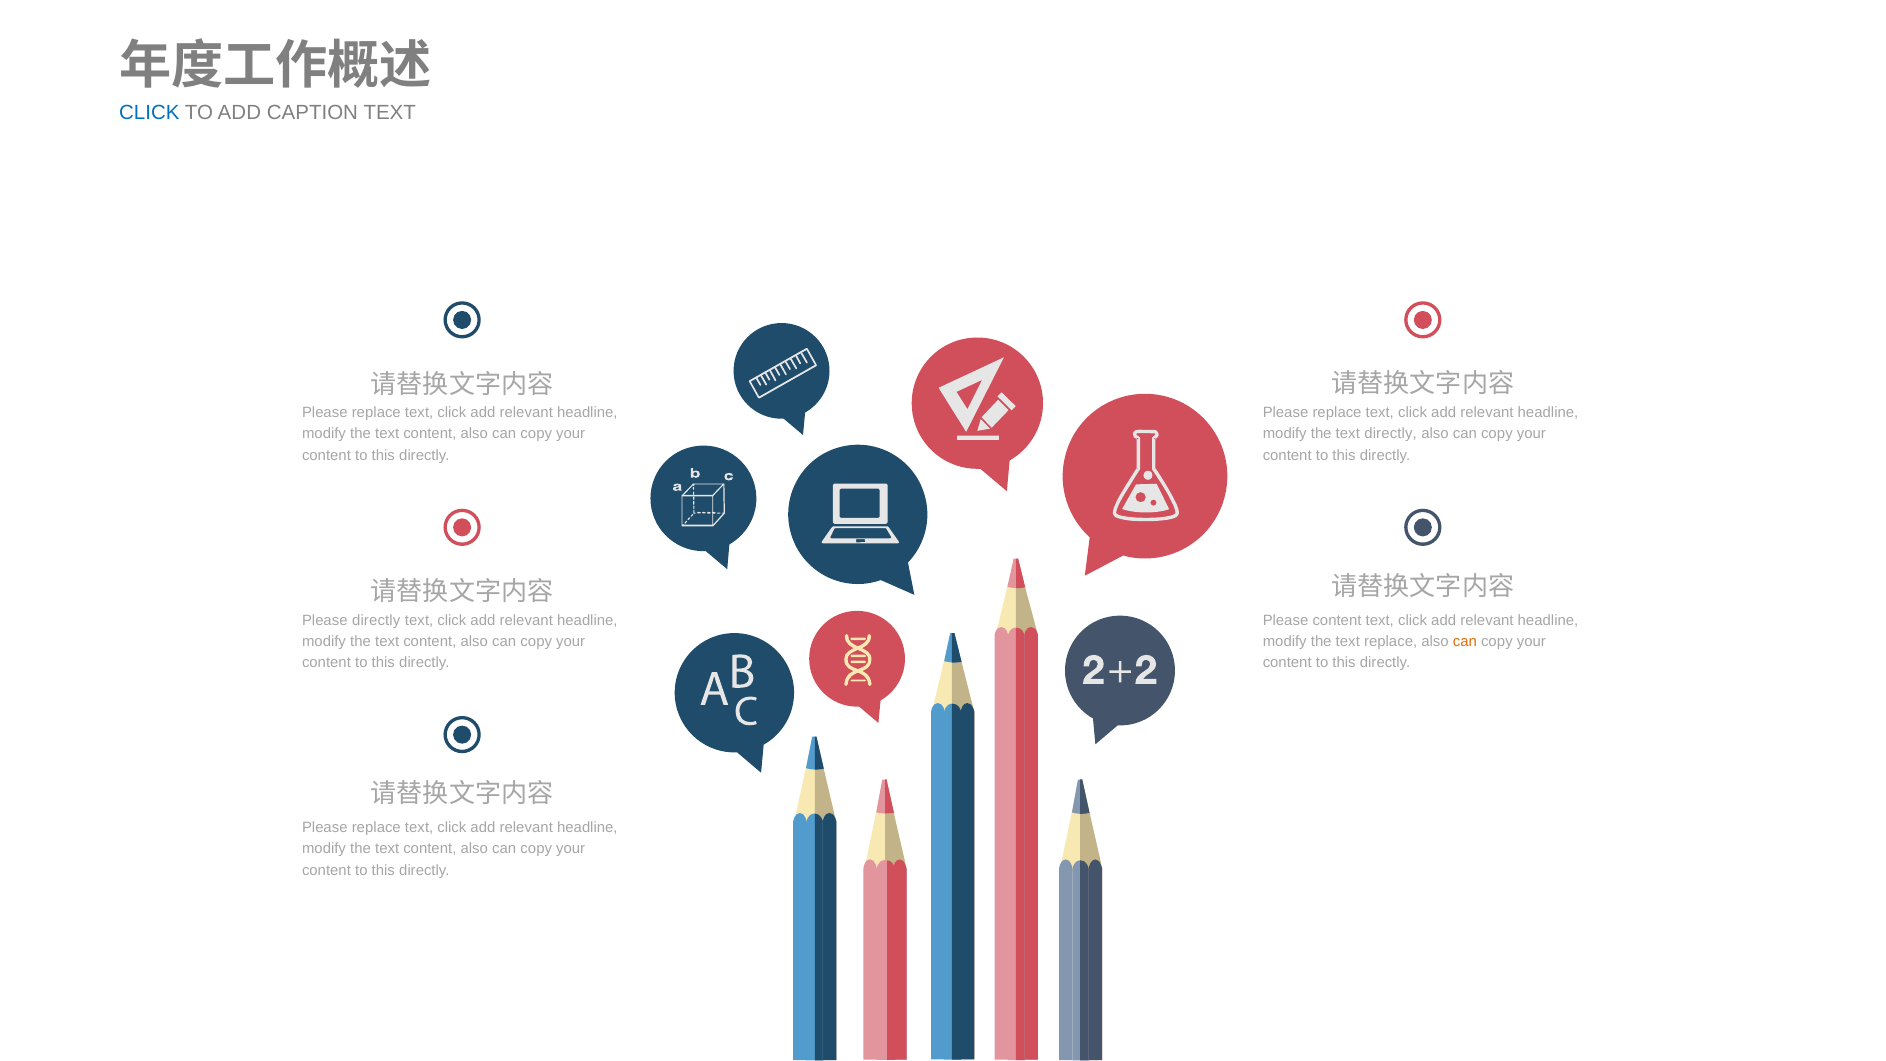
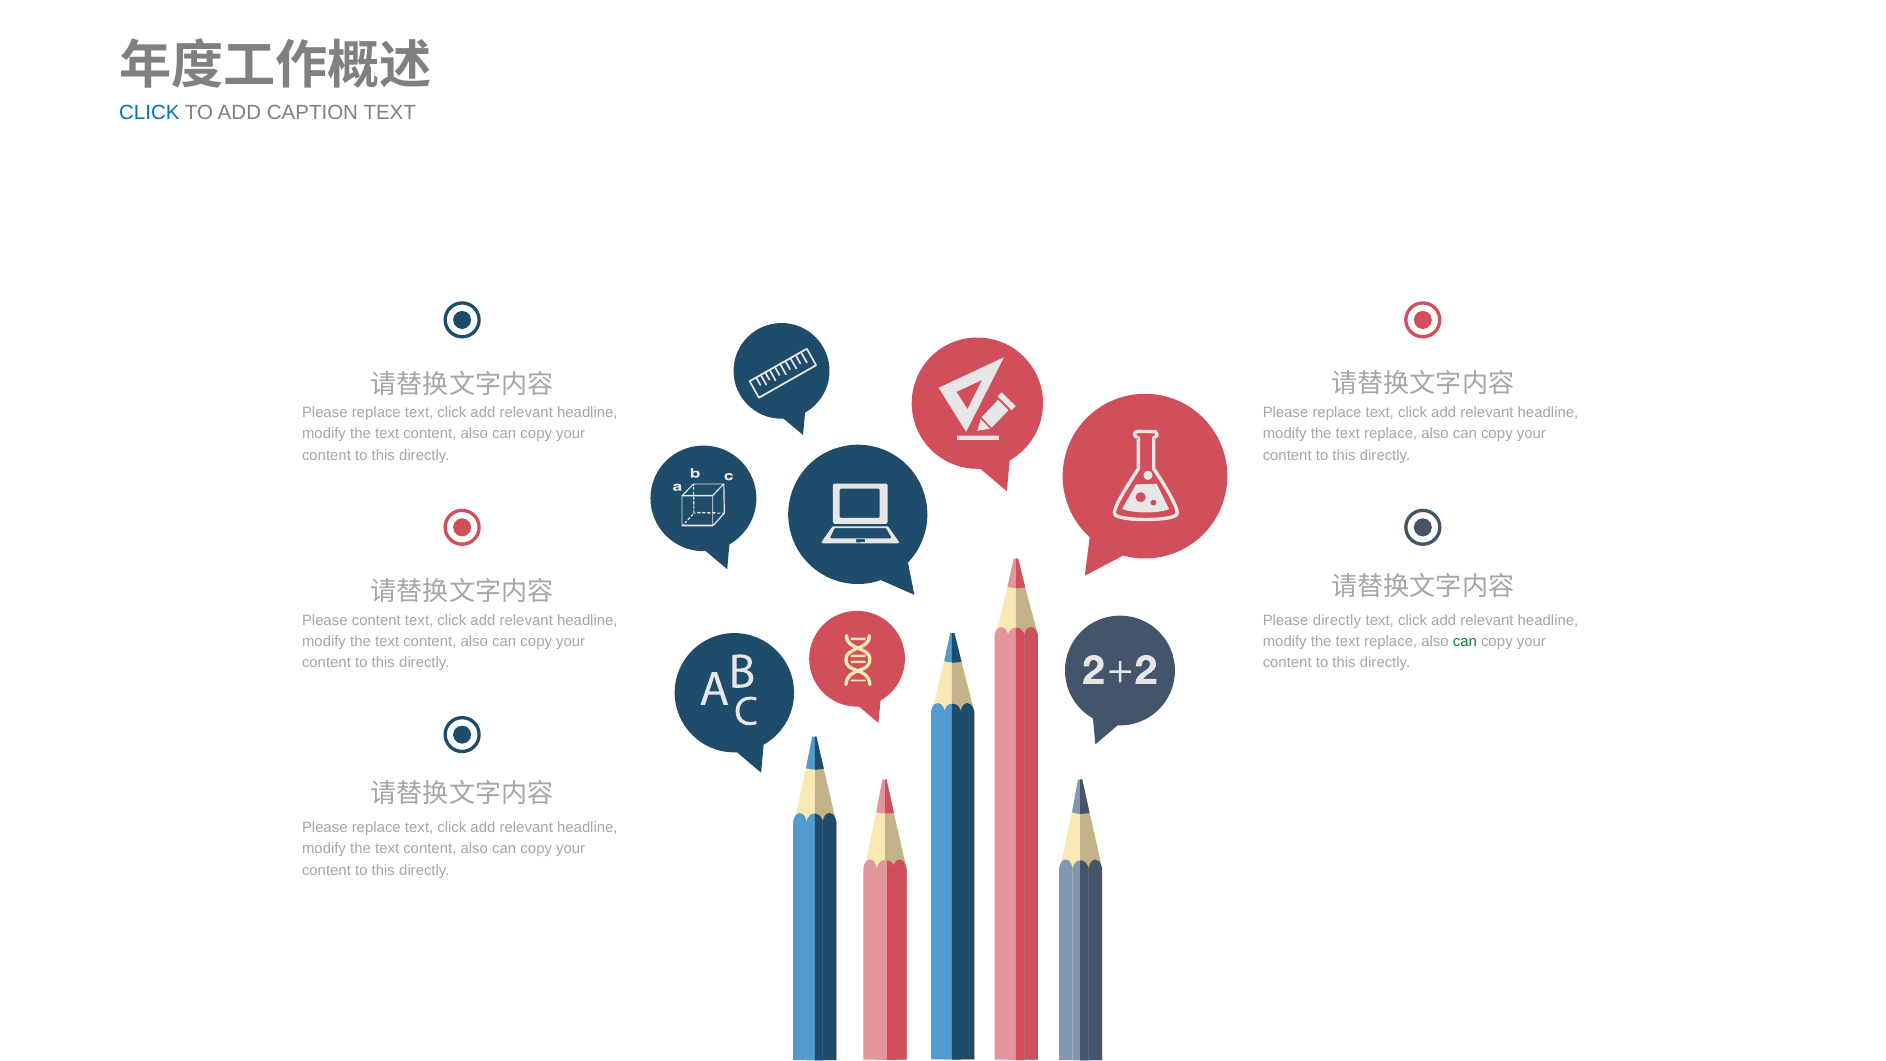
directly at (1391, 434): directly -> replace
Please directly: directly -> content
Please content: content -> directly
can at (1465, 641) colour: orange -> green
